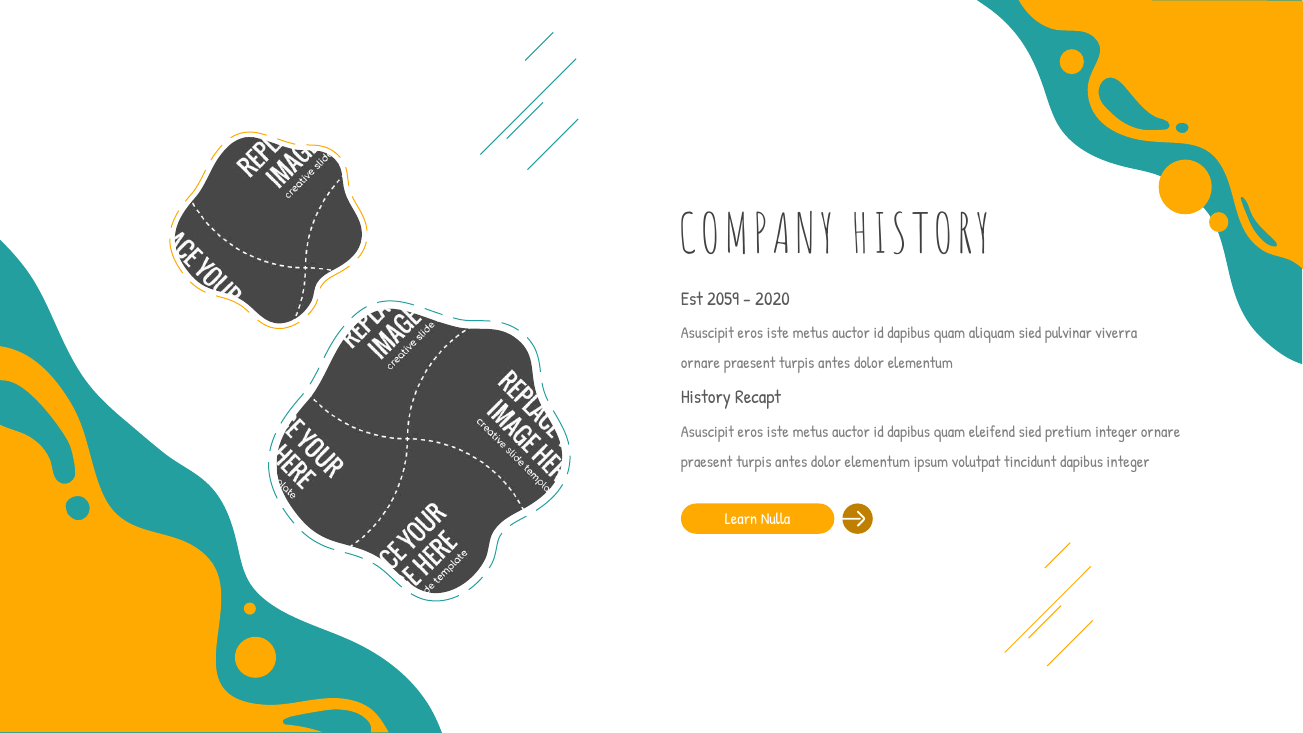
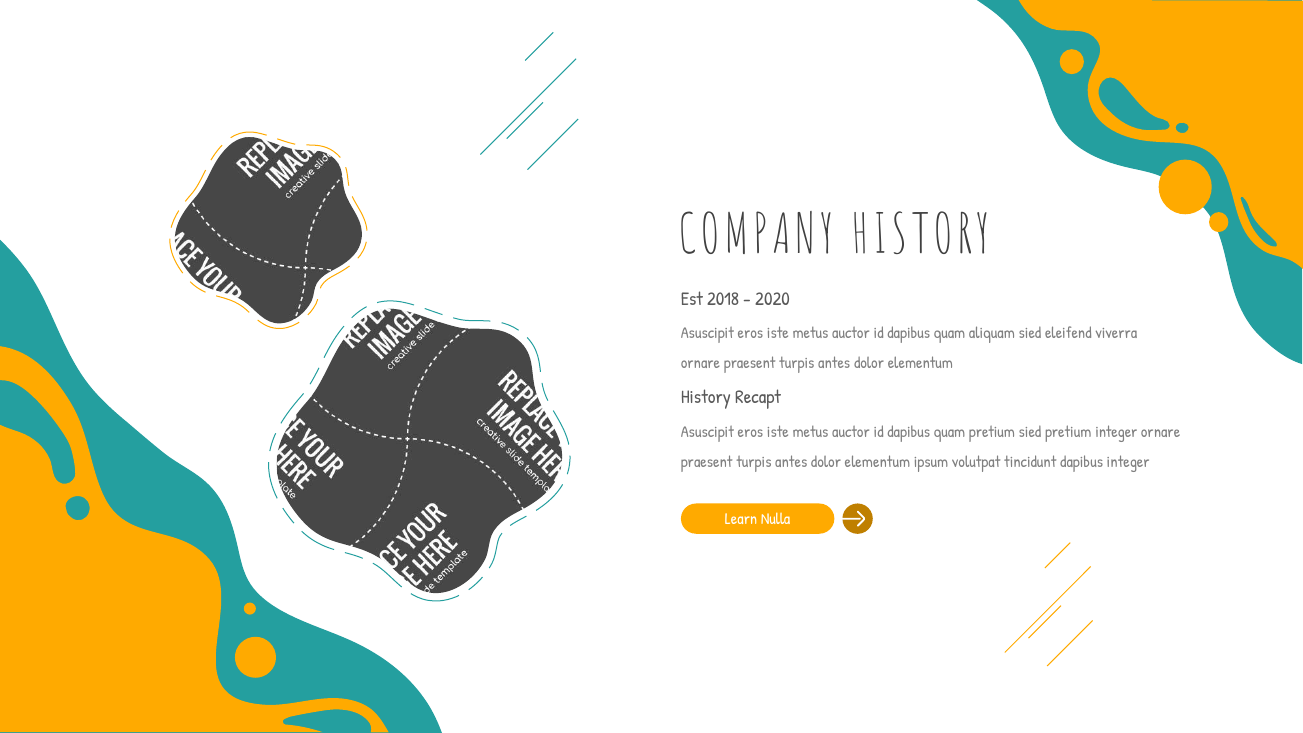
2059: 2059 -> 2018
pulvinar: pulvinar -> eleifend
quam eleifend: eleifend -> pretium
